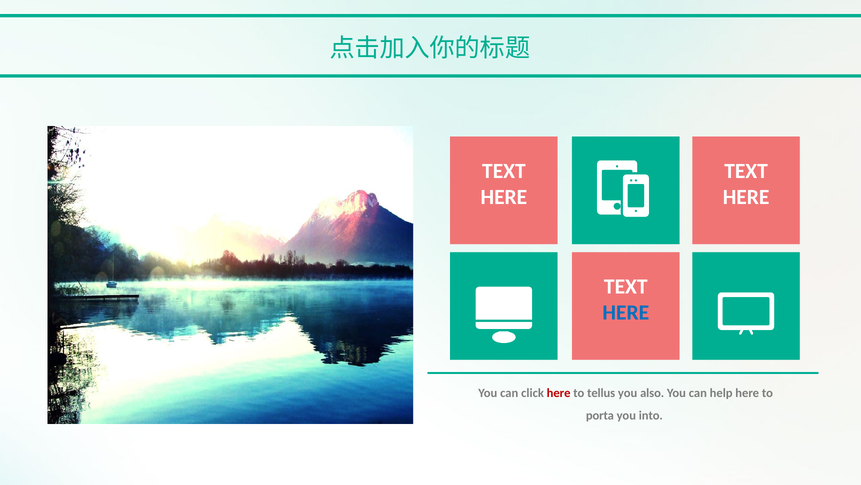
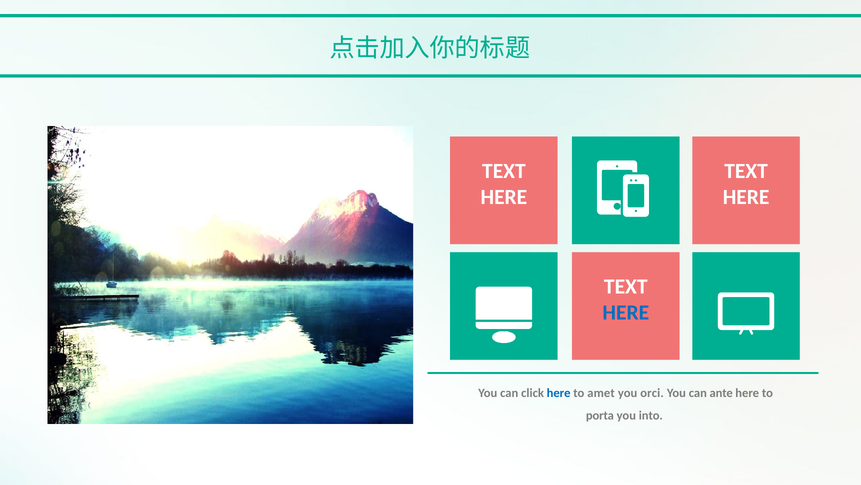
here at (559, 393) colour: red -> blue
tellus: tellus -> amet
also: also -> orci
help: help -> ante
